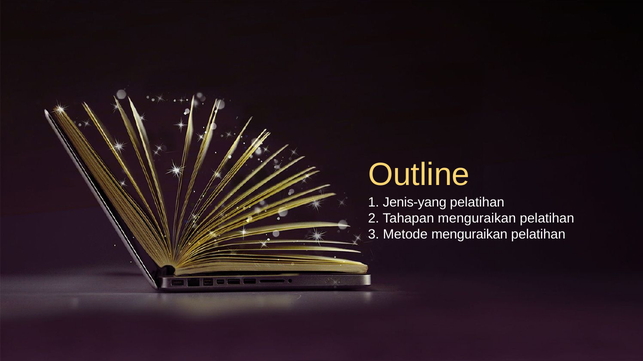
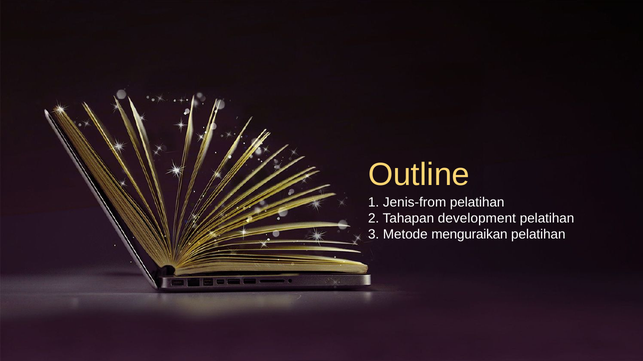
Jenis-yang: Jenis-yang -> Jenis-from
Tahapan menguraikan: menguraikan -> development
